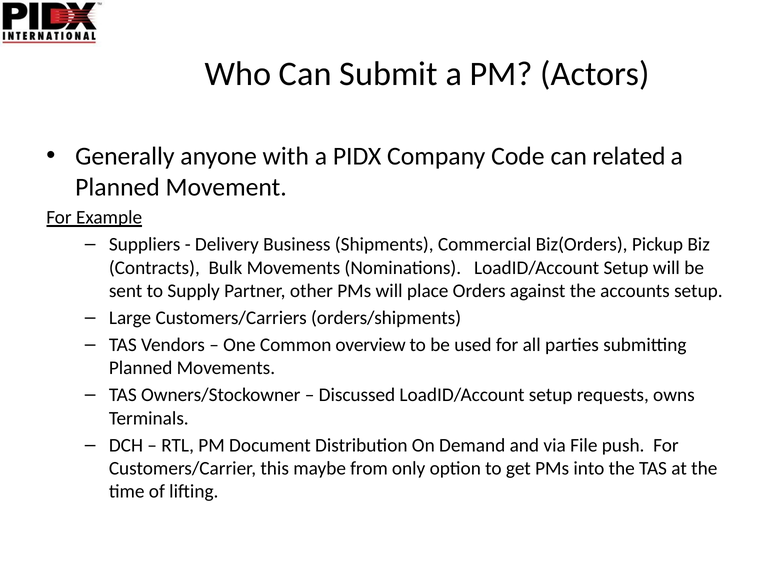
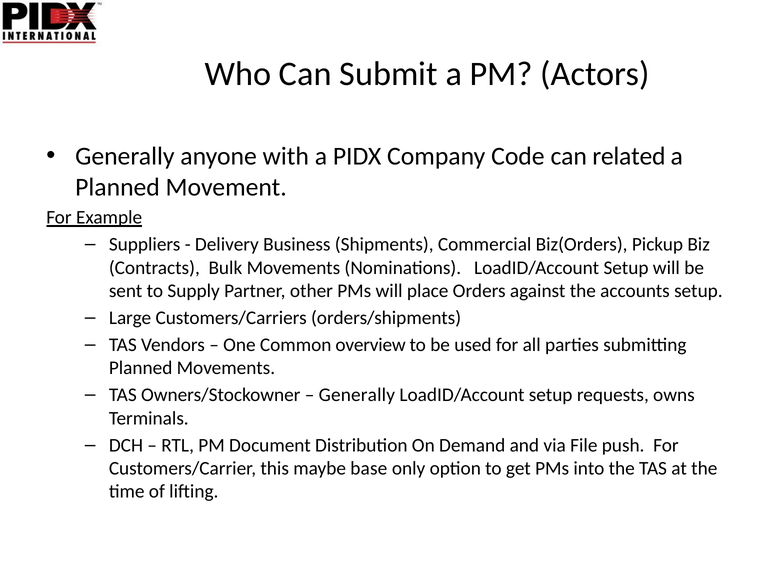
Discussed at (357, 395): Discussed -> Generally
from: from -> base
